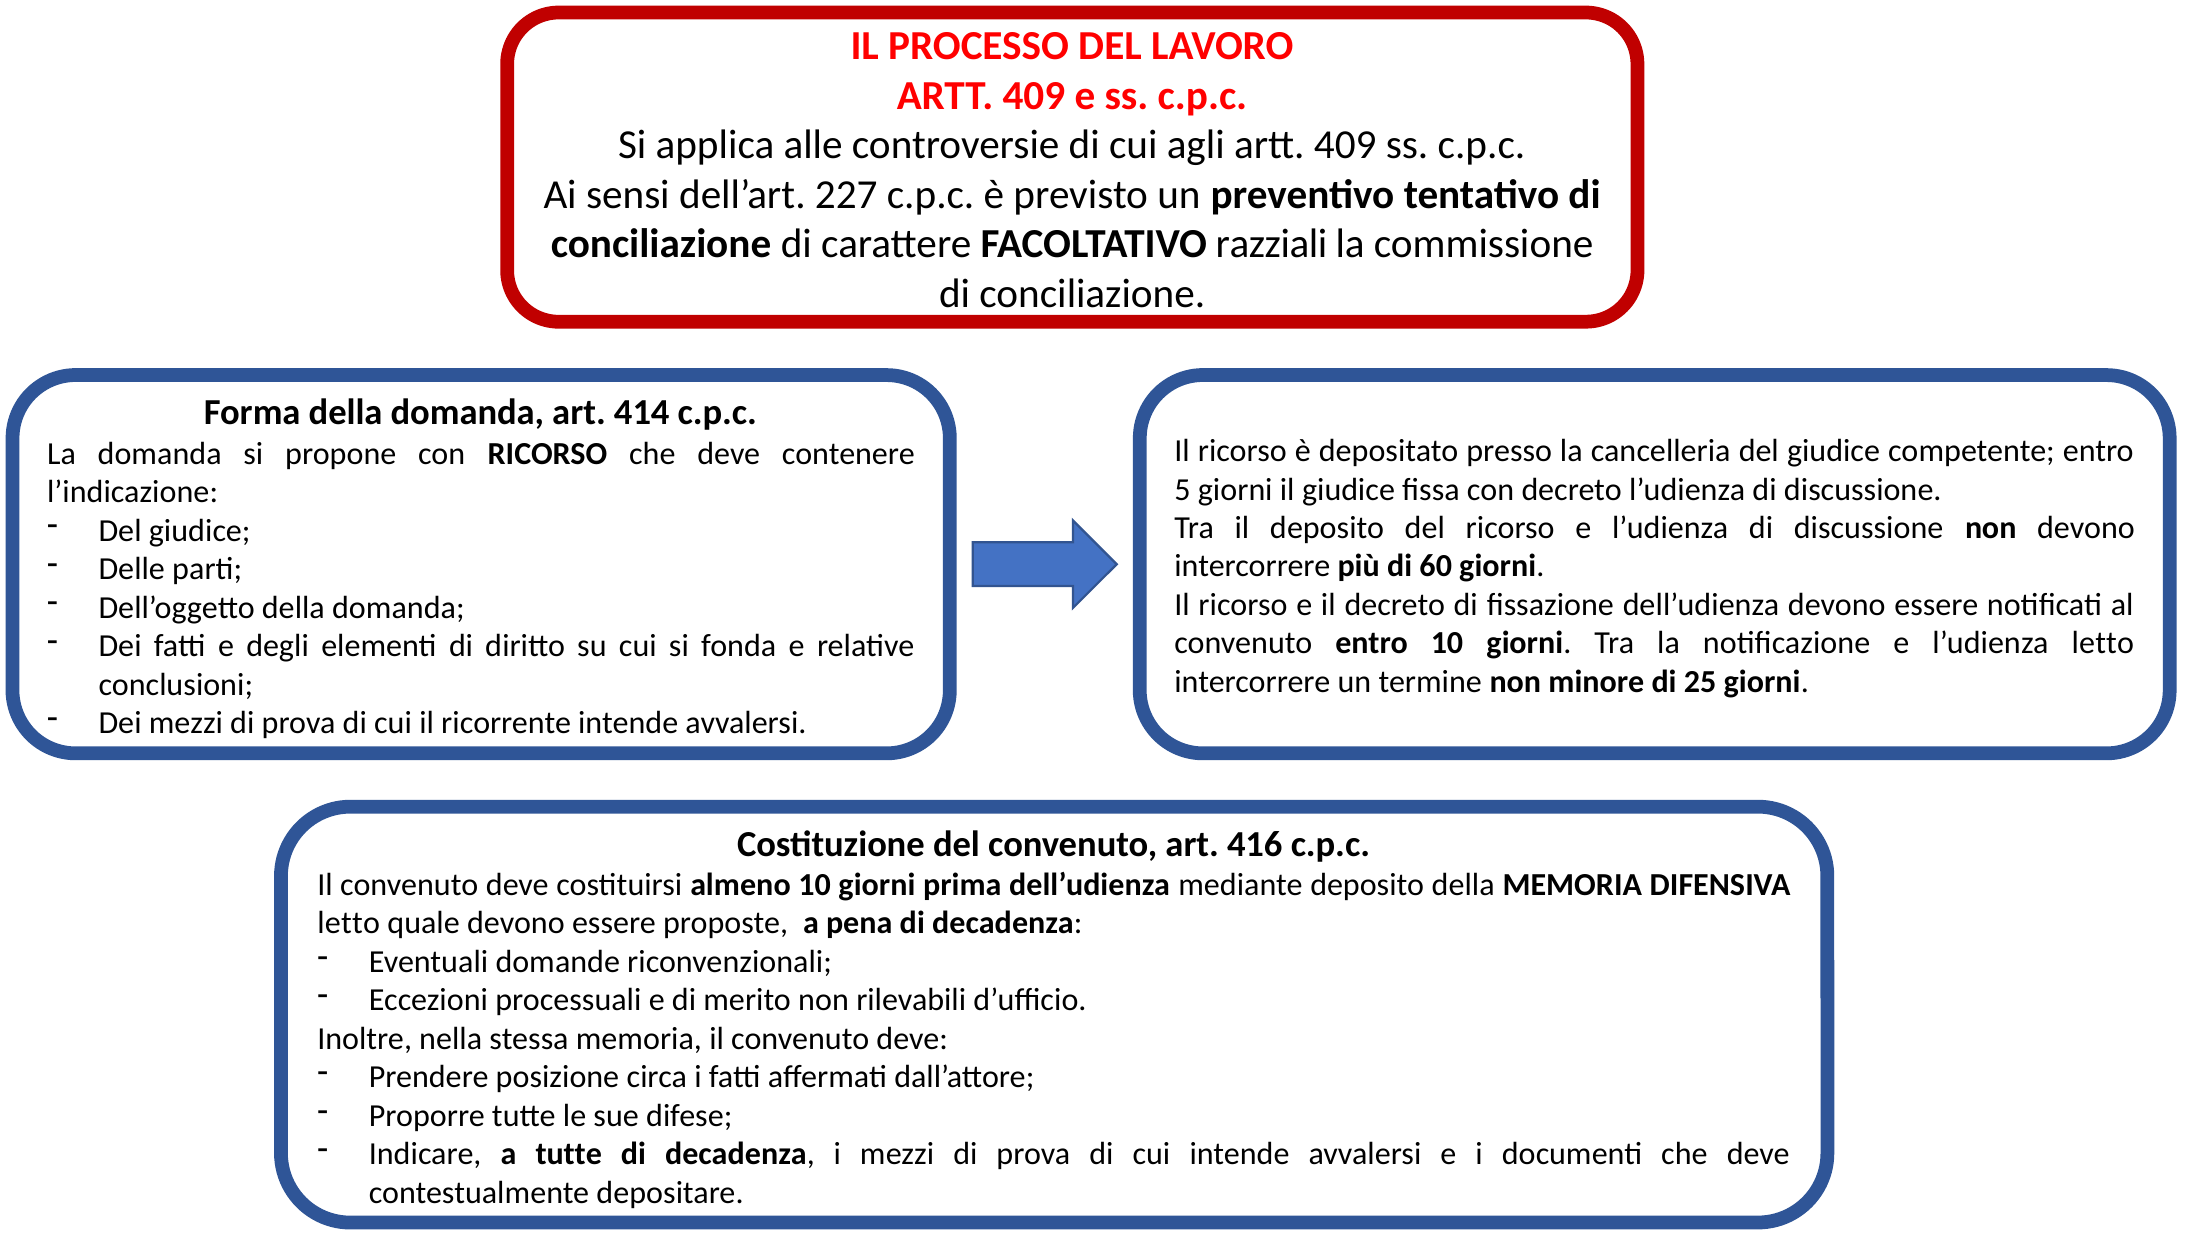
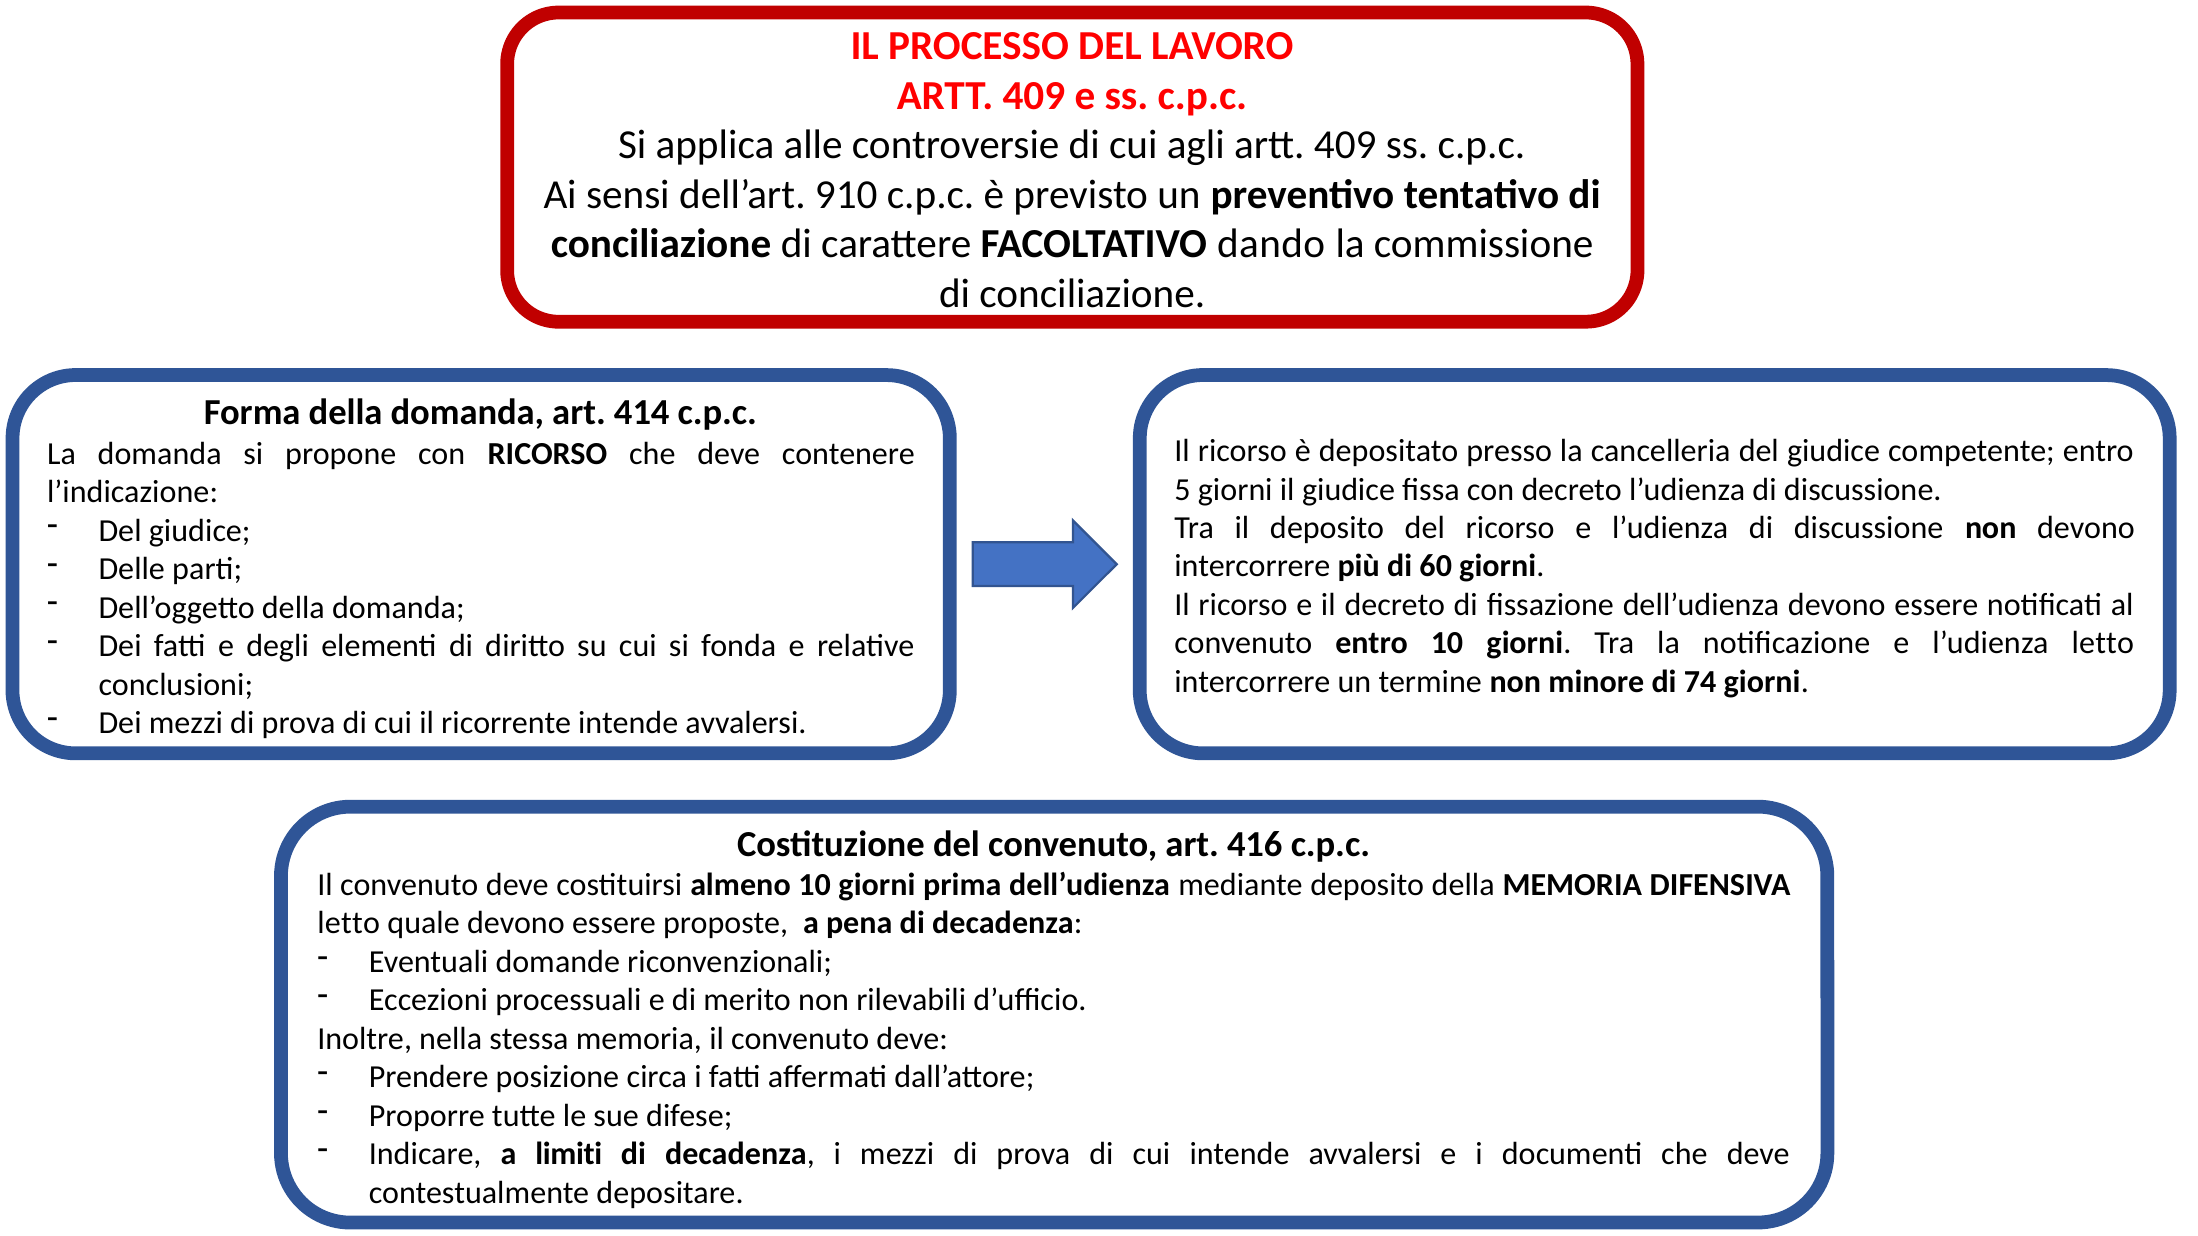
227: 227 -> 910
razziali: razziali -> dando
25: 25 -> 74
a tutte: tutte -> limiti
